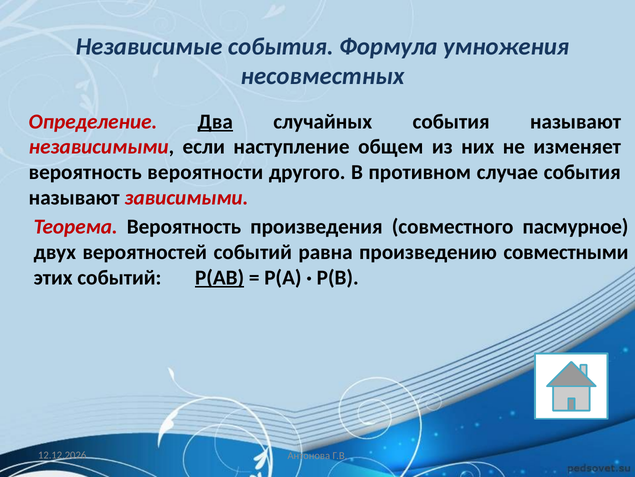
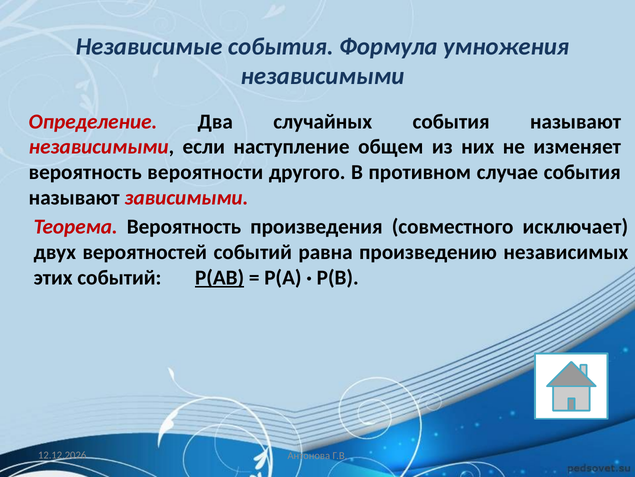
несовместных at (322, 76): несовместных -> независимыми
Два underline: present -> none
пасмурное: пасмурное -> исключает
совместными: совместными -> независимых
